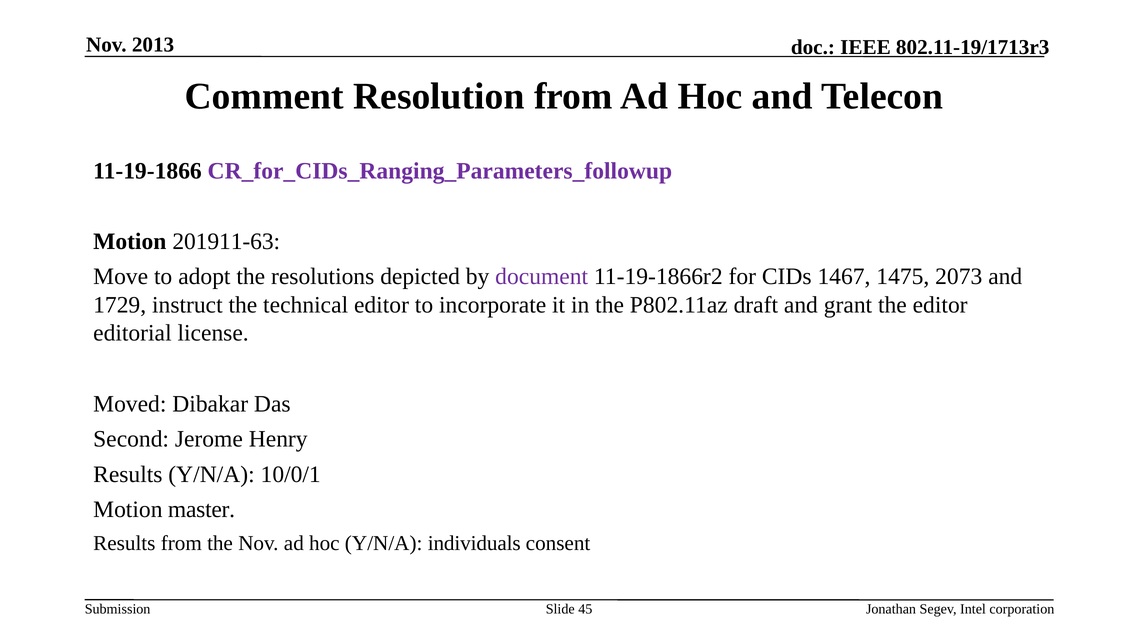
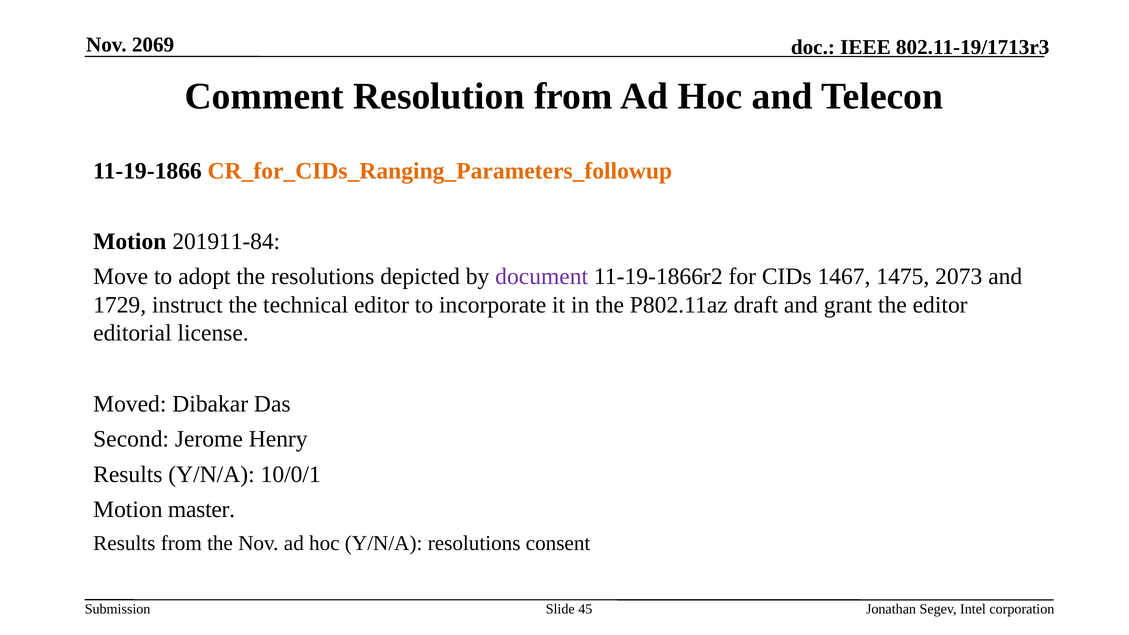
2013: 2013 -> 2069
CR_for_CIDs_Ranging_Parameters_followup colour: purple -> orange
201911-63: 201911-63 -> 201911-84
Y/N/A individuals: individuals -> resolutions
